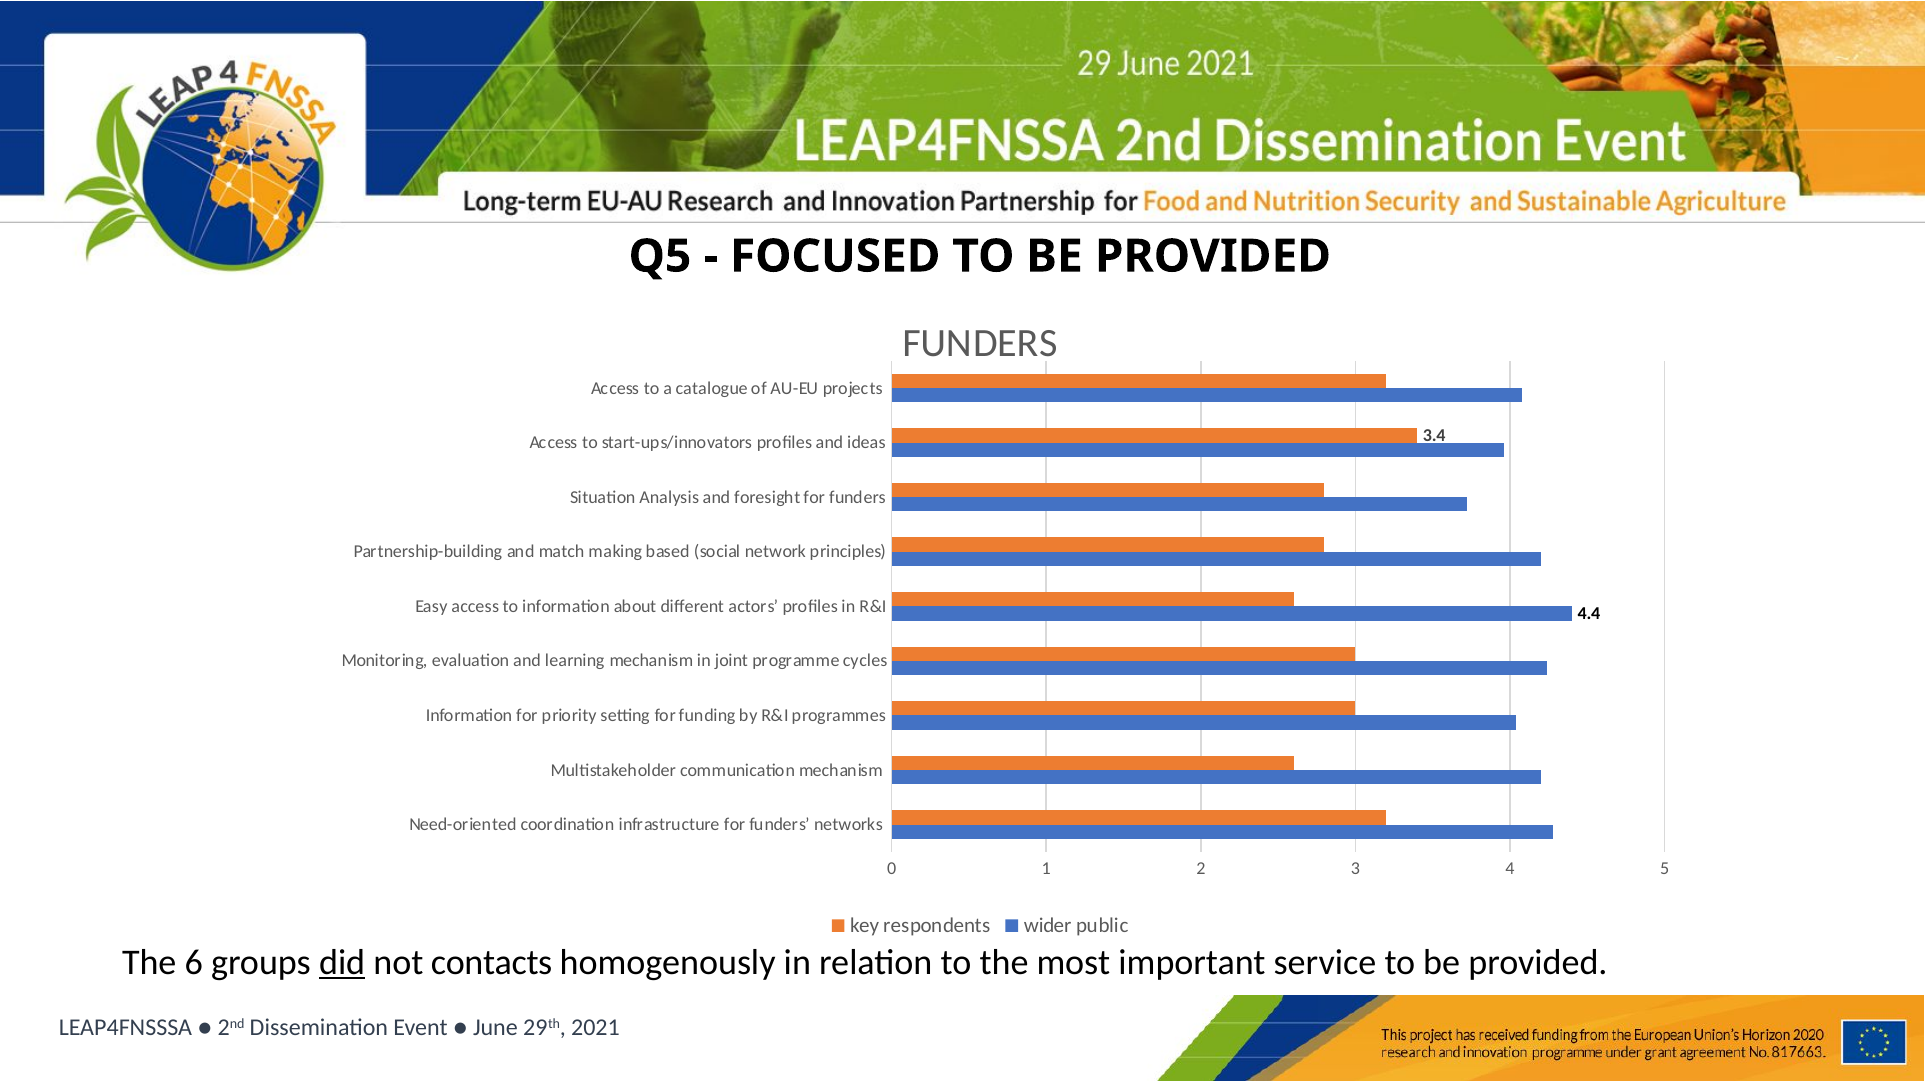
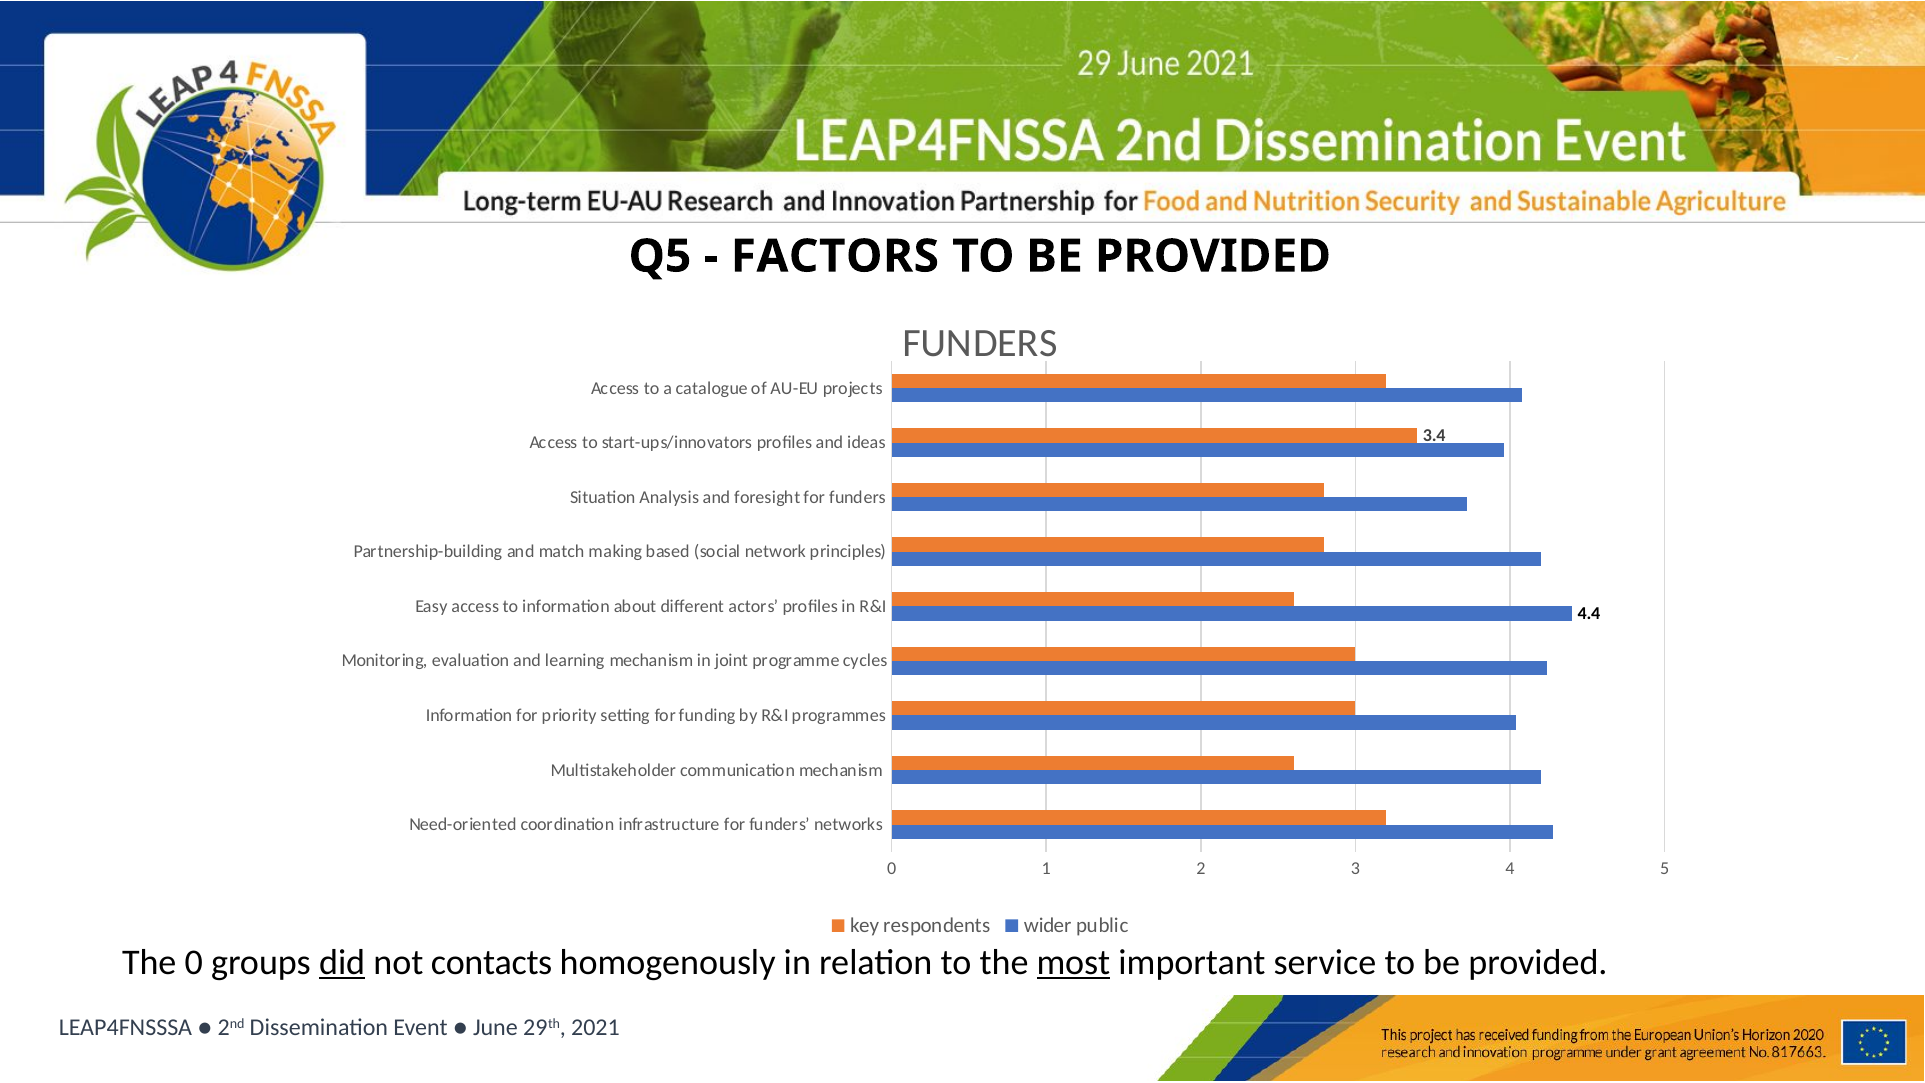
FOCUSED: FOCUSED -> FACTORS
The 6: 6 -> 0
most underline: none -> present
